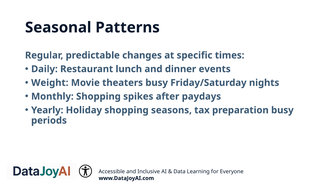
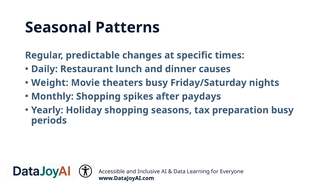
events: events -> causes
